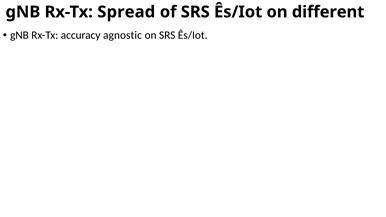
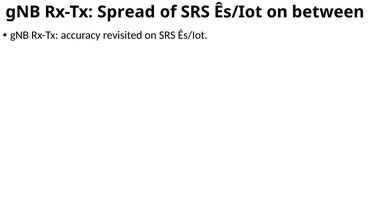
different: different -> between
agnostic: agnostic -> revisited
